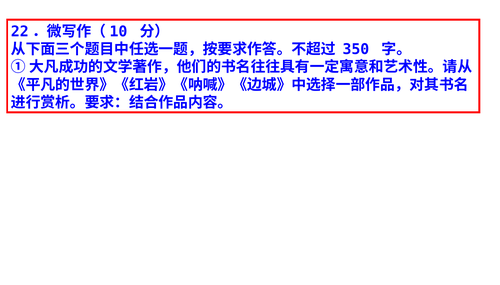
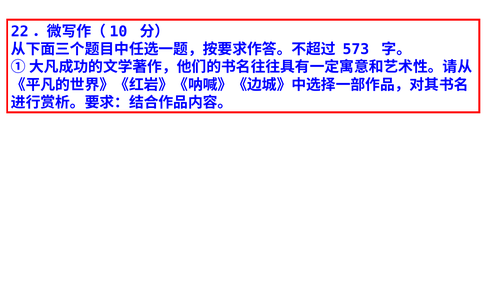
350: 350 -> 573
